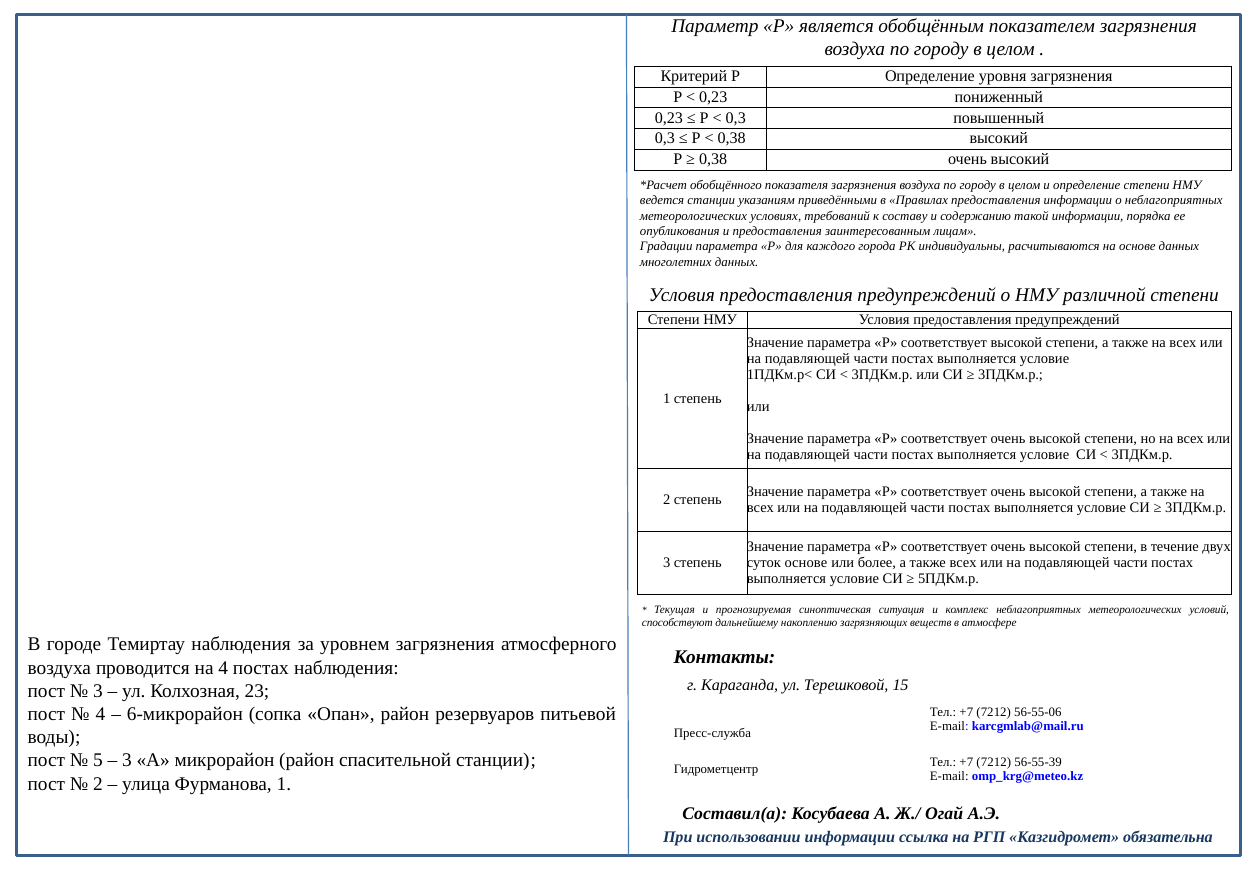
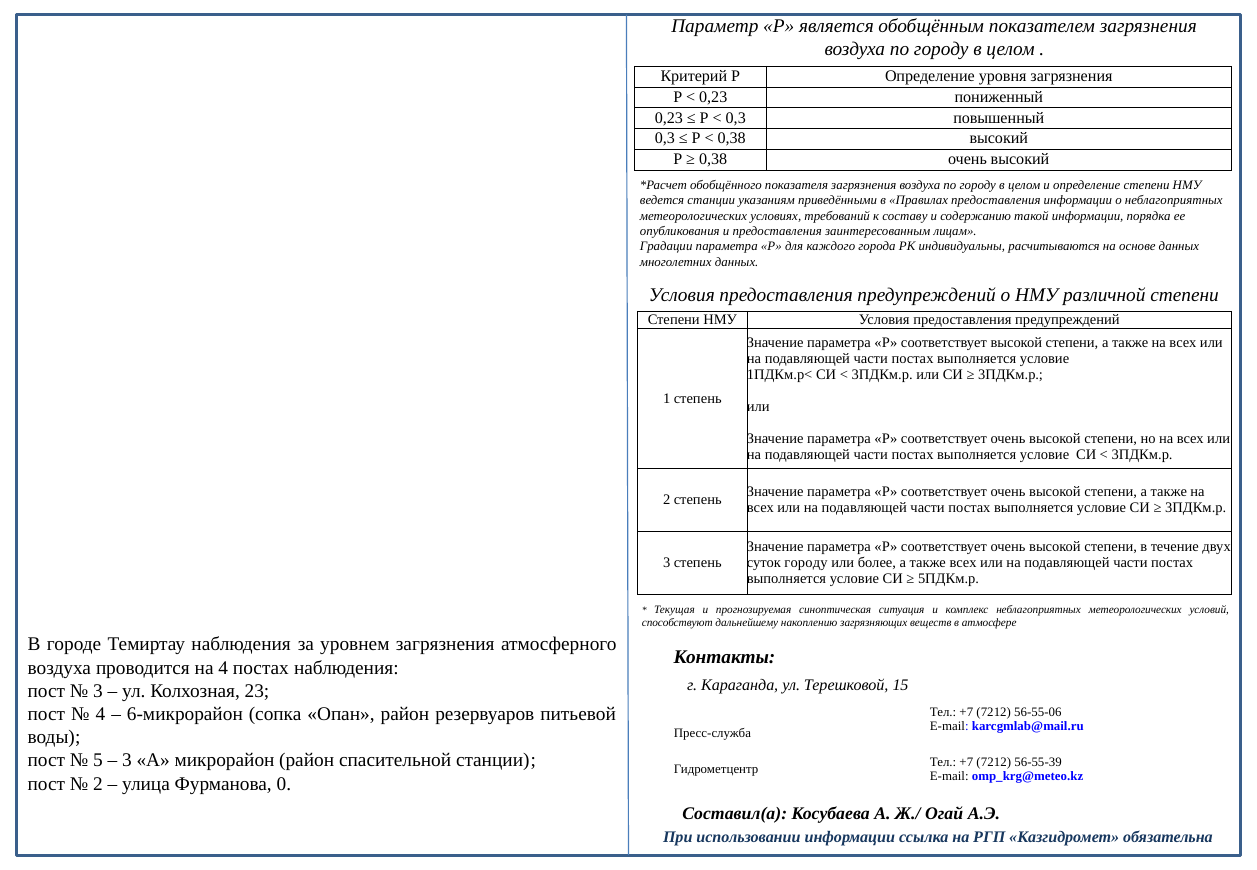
суток основе: основе -> городу
Фурманова 1: 1 -> 0
